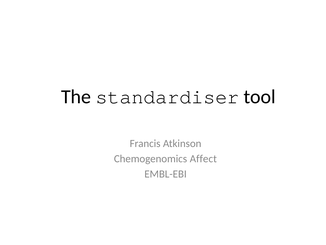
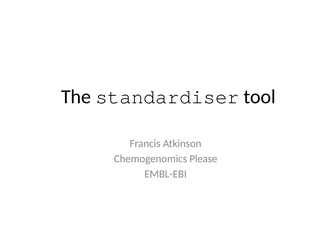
Affect: Affect -> Please
